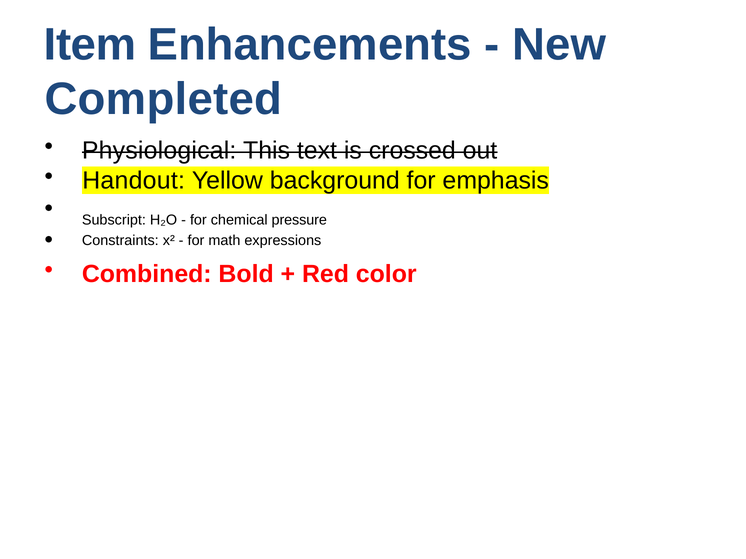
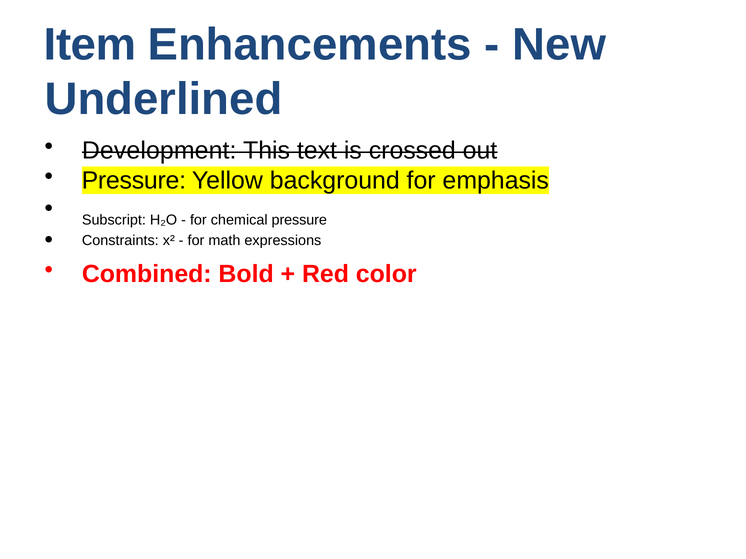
Completed: Completed -> Underlined
Physiological: Physiological -> Development
Handout at (134, 181): Handout -> Pressure
